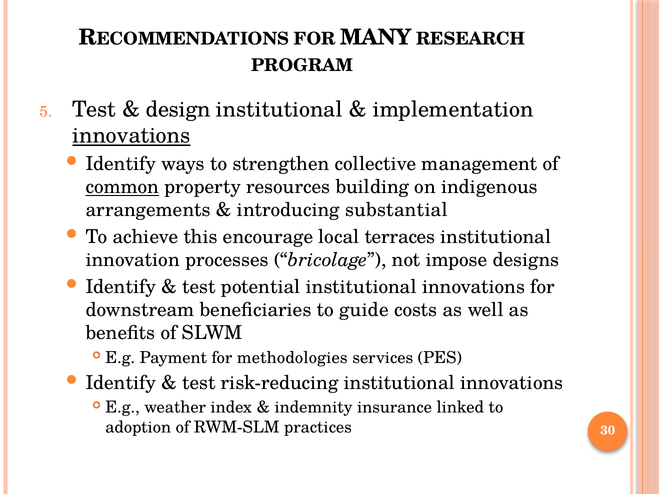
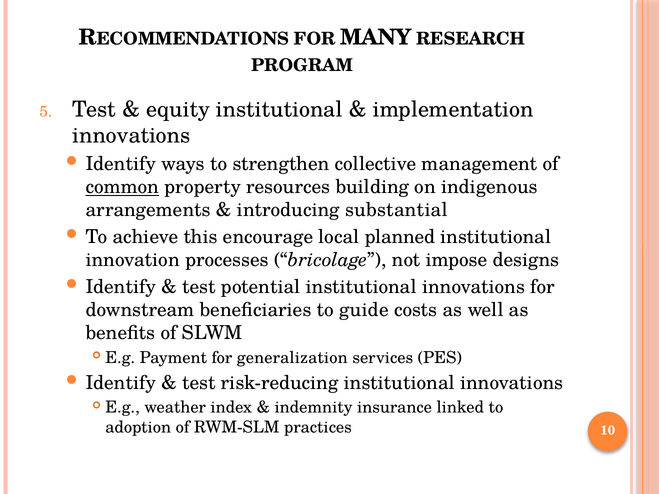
design: design -> equity
innovations at (131, 136) underline: present -> none
terraces: terraces -> planned
methodologies: methodologies -> generalization
30: 30 -> 10
